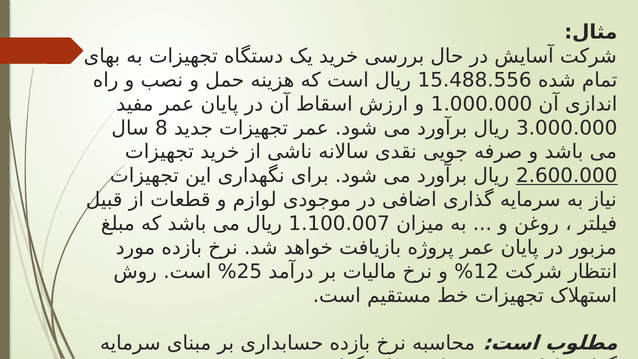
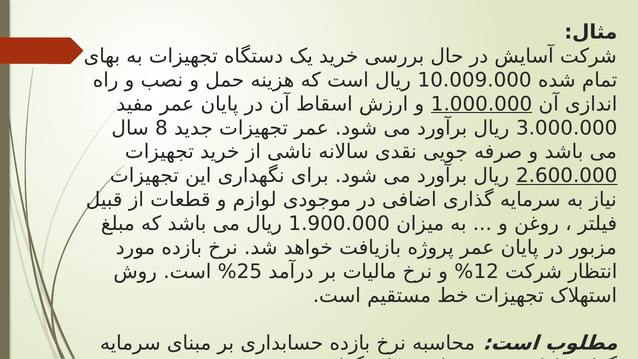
15.488.556: 15.488.556 -> 10.009.000
1.000.000 underline: none -> present
1.100.007: 1.100.007 -> 1.900.000
